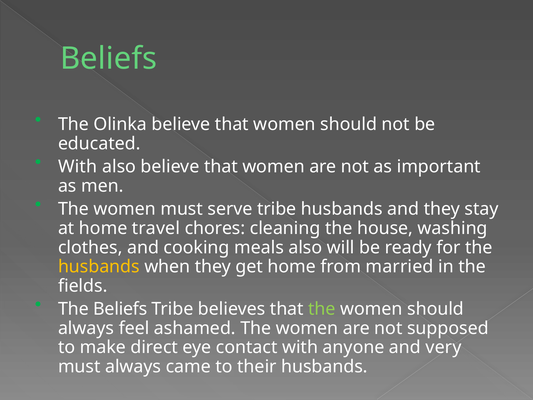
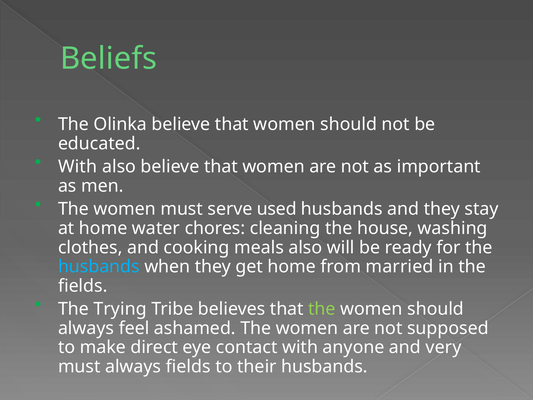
serve tribe: tribe -> used
travel: travel -> water
husbands at (99, 267) colour: yellow -> light blue
The Beliefs: Beliefs -> Trying
always came: came -> fields
